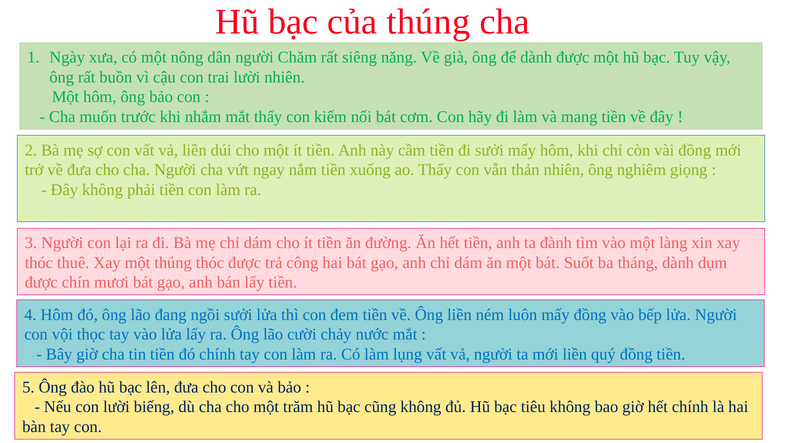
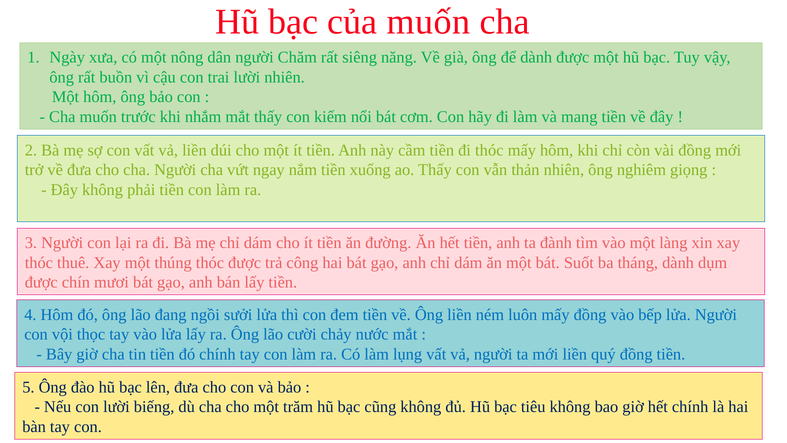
của thúng: thúng -> muốn
đi sưởi: sưởi -> thóc
